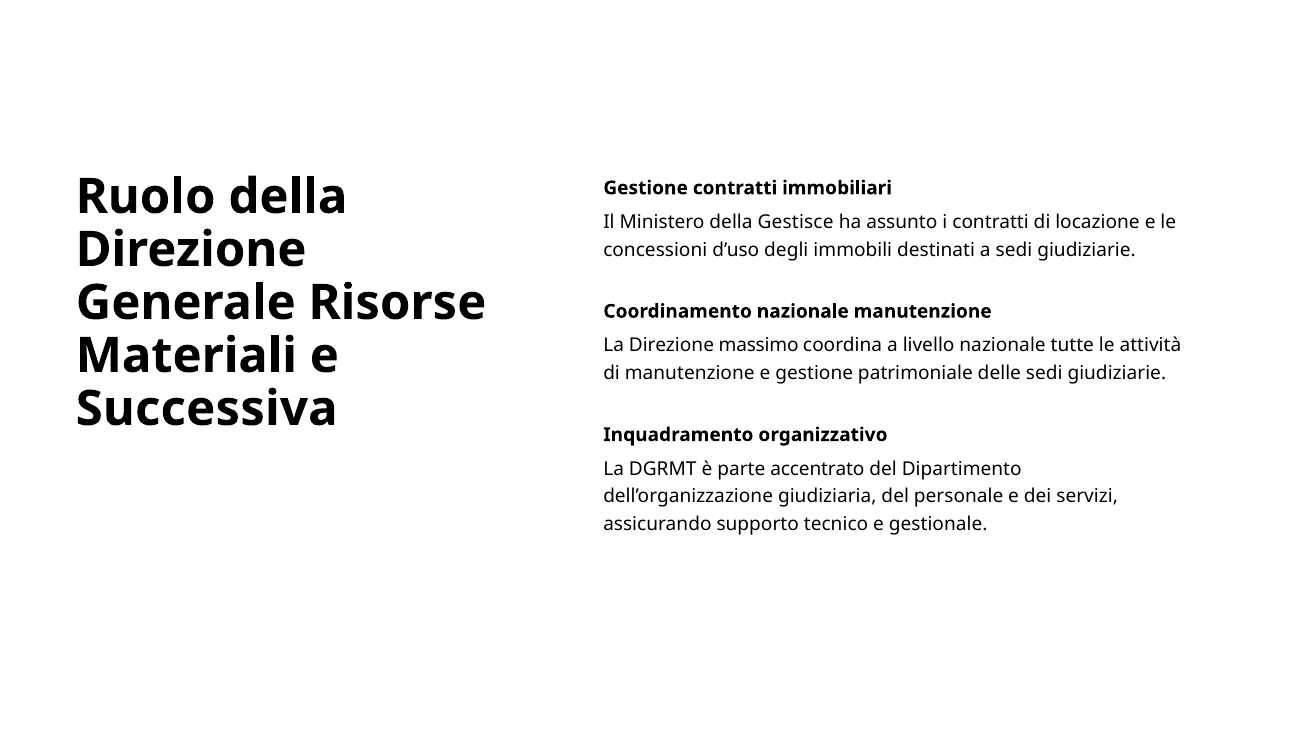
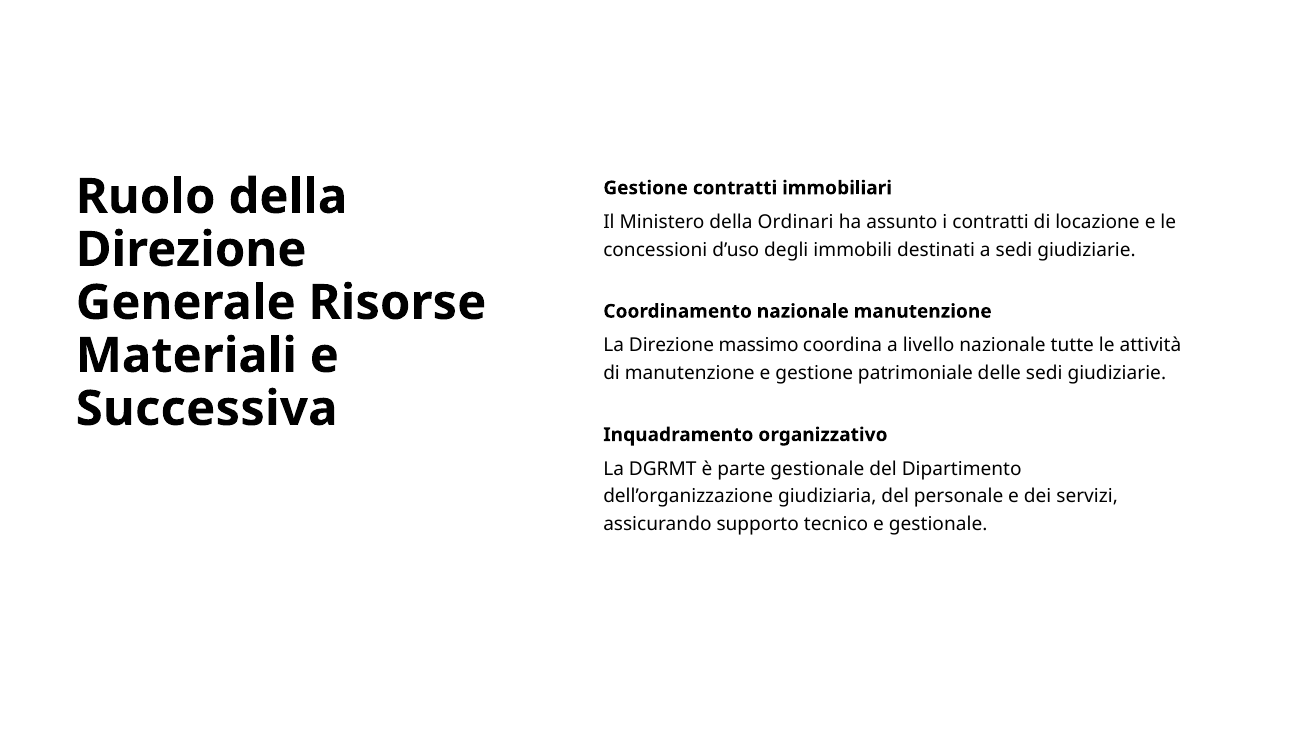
Gestisce: Gestisce -> Ordinari
parte accentrato: accentrato -> gestionale
